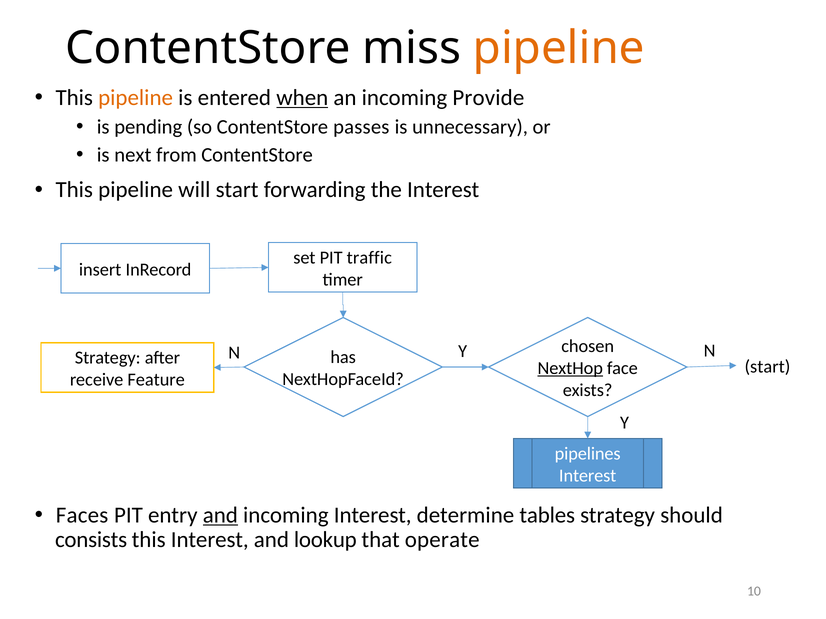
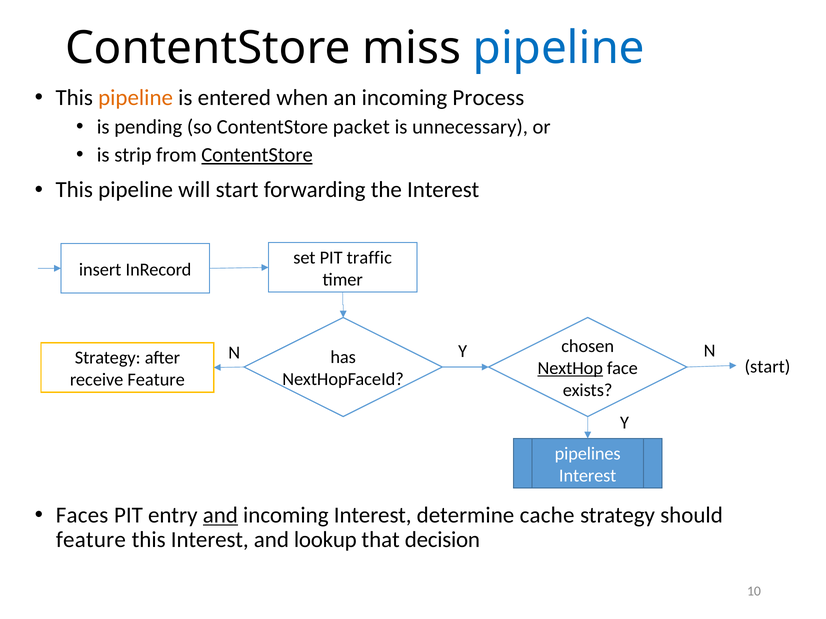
pipeline at (559, 48) colour: orange -> blue
when underline: present -> none
Provide: Provide -> Process
passes: passes -> packet
next: next -> strip
ContentStore at (257, 155) underline: none -> present
tables: tables -> cache
consists at (91, 540): consists -> feature
operate: operate -> decision
